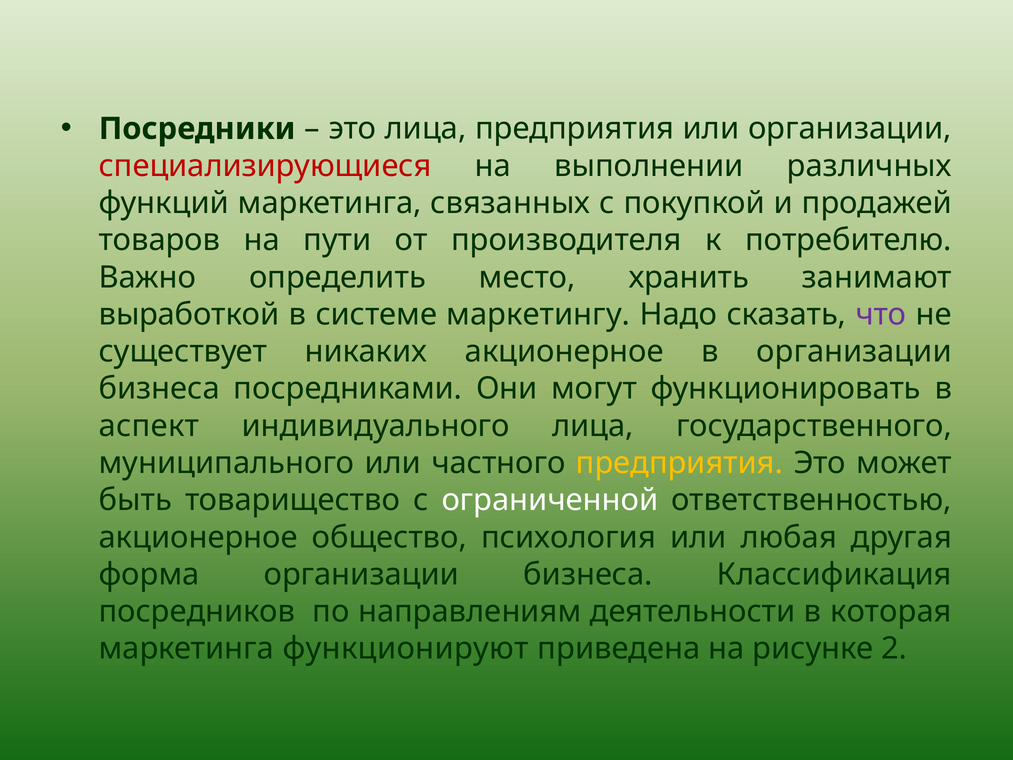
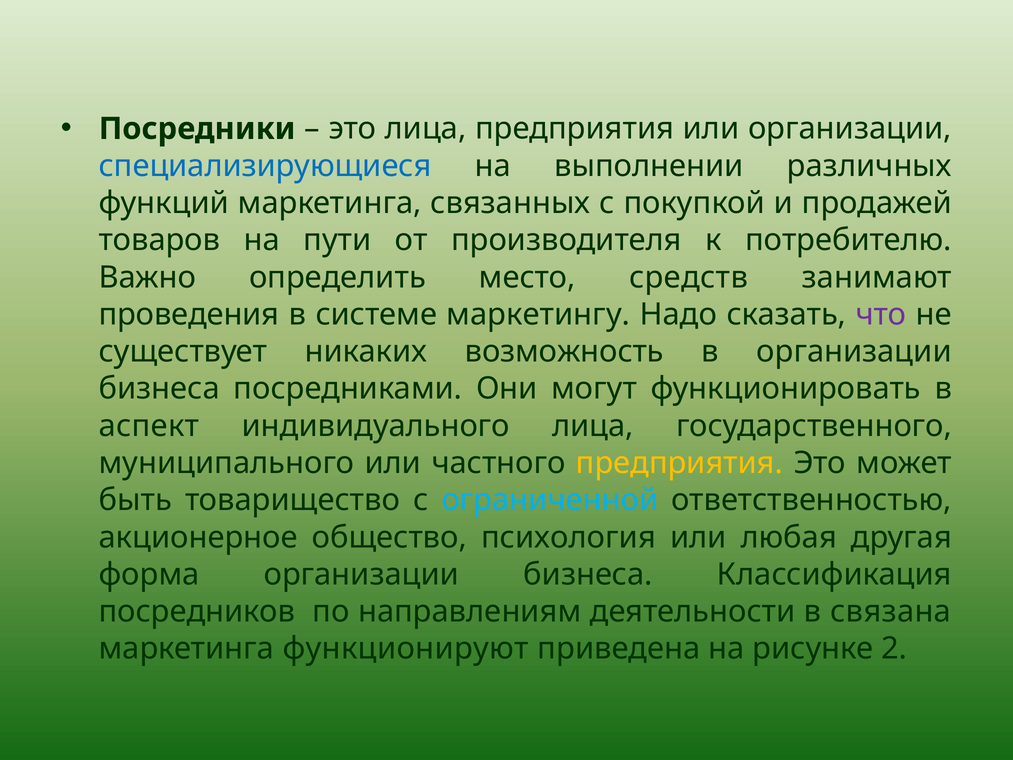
специализирующиеся colour: red -> blue
хранить: хранить -> средств
выработкой: выработкой -> проведения
никаких акционерное: акционерное -> возможность
ограниченной colour: white -> light blue
которая: которая -> связана
